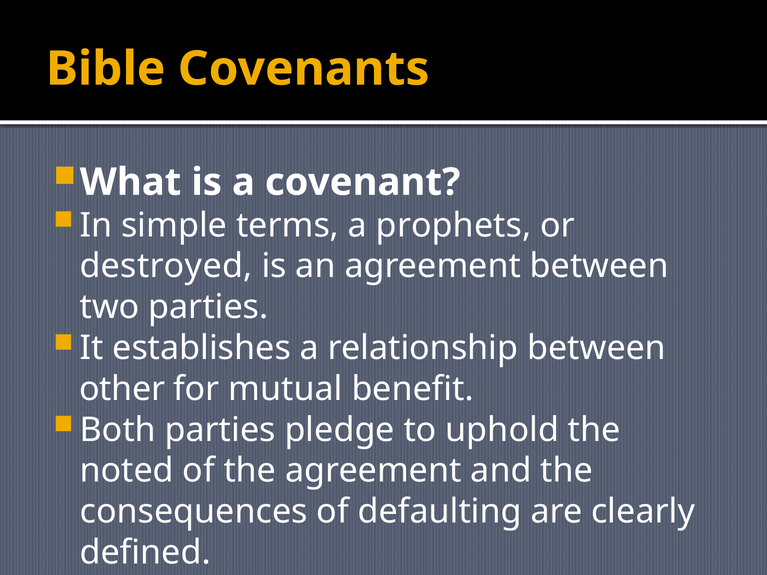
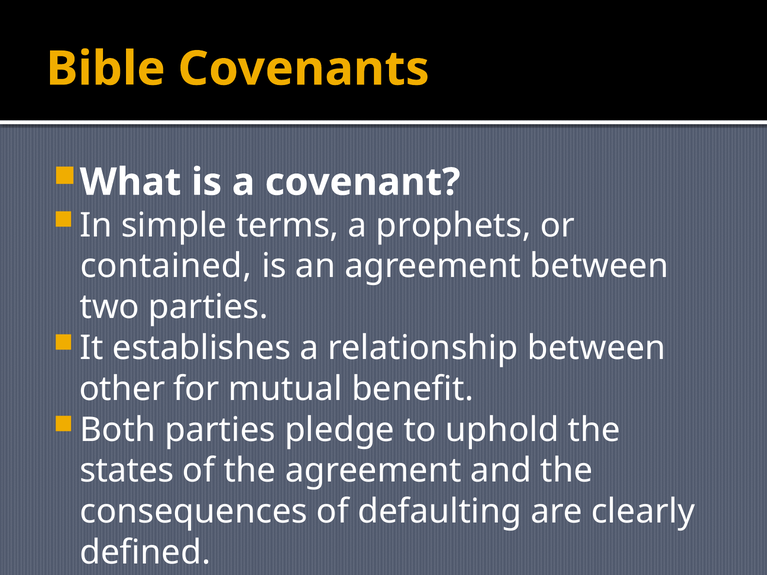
destroyed: destroyed -> contained
noted: noted -> states
